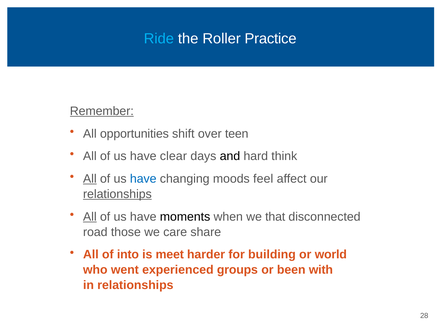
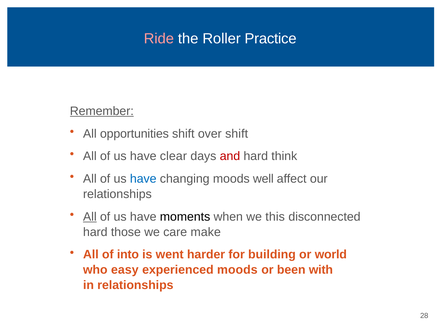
Ride colour: light blue -> pink
over teen: teen -> shift
and colour: black -> red
All at (90, 179) underline: present -> none
feel: feel -> well
relationships at (117, 194) underline: present -> none
that: that -> this
road at (95, 232): road -> hard
share: share -> make
meet: meet -> went
went: went -> easy
experienced groups: groups -> moods
